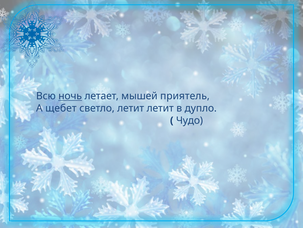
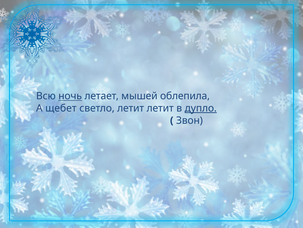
приятель: приятель -> облепила
дупло underline: none -> present
Чудо: Чудо -> Звон
